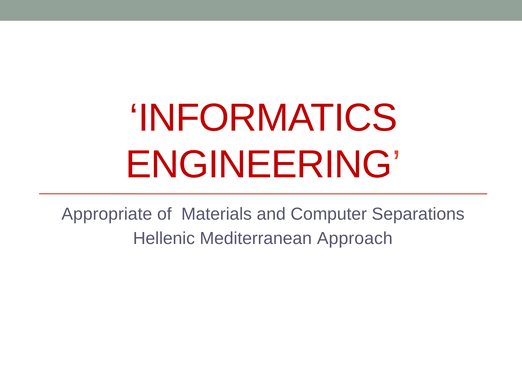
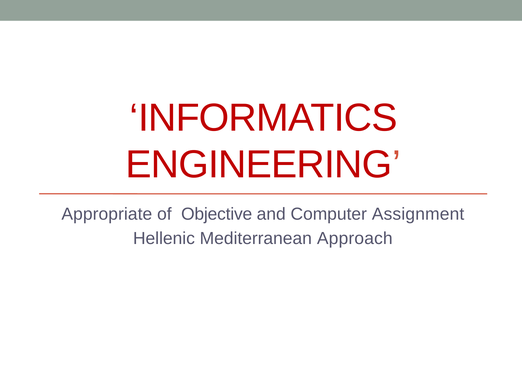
Materials: Materials -> Objective
Separations: Separations -> Assignment
